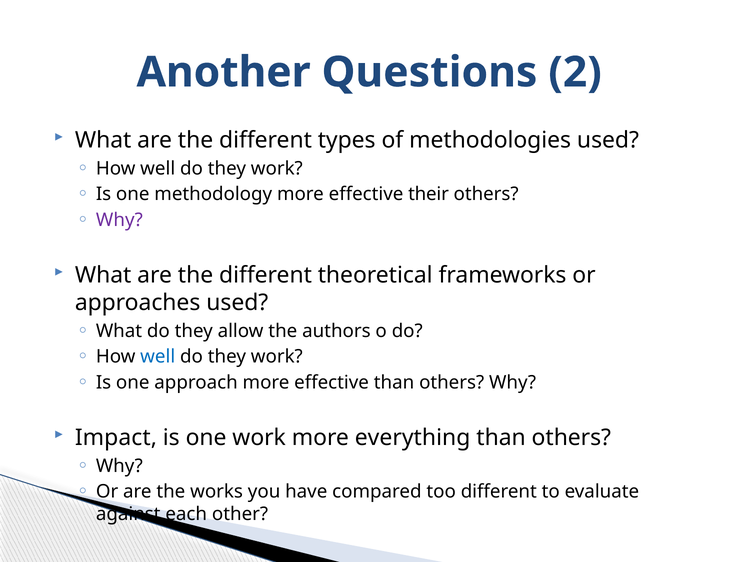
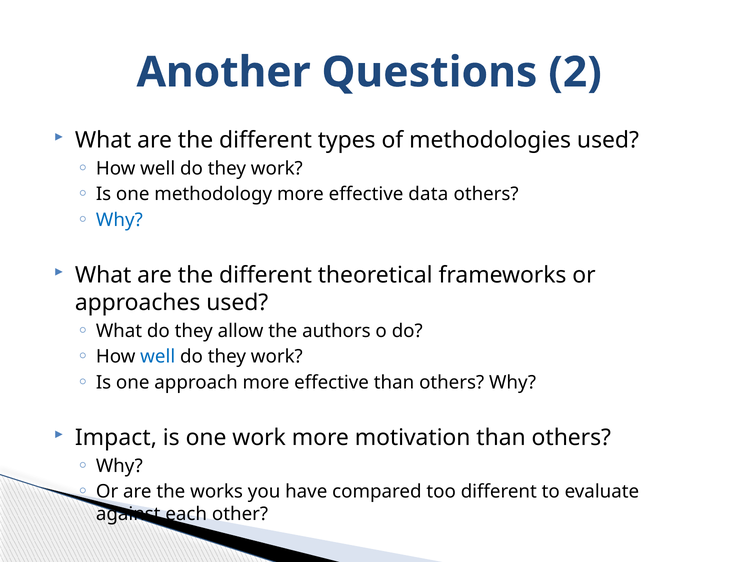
their: their -> data
Why at (119, 220) colour: purple -> blue
everything: everything -> motivation
